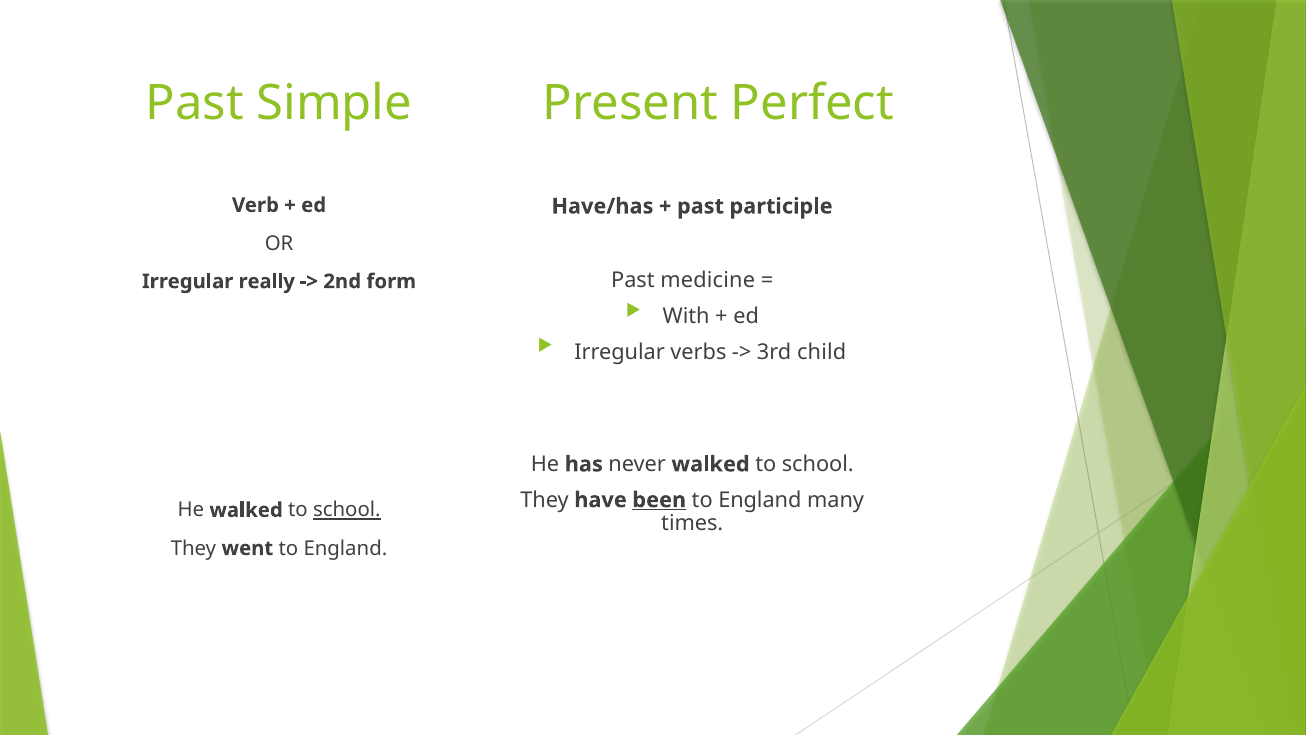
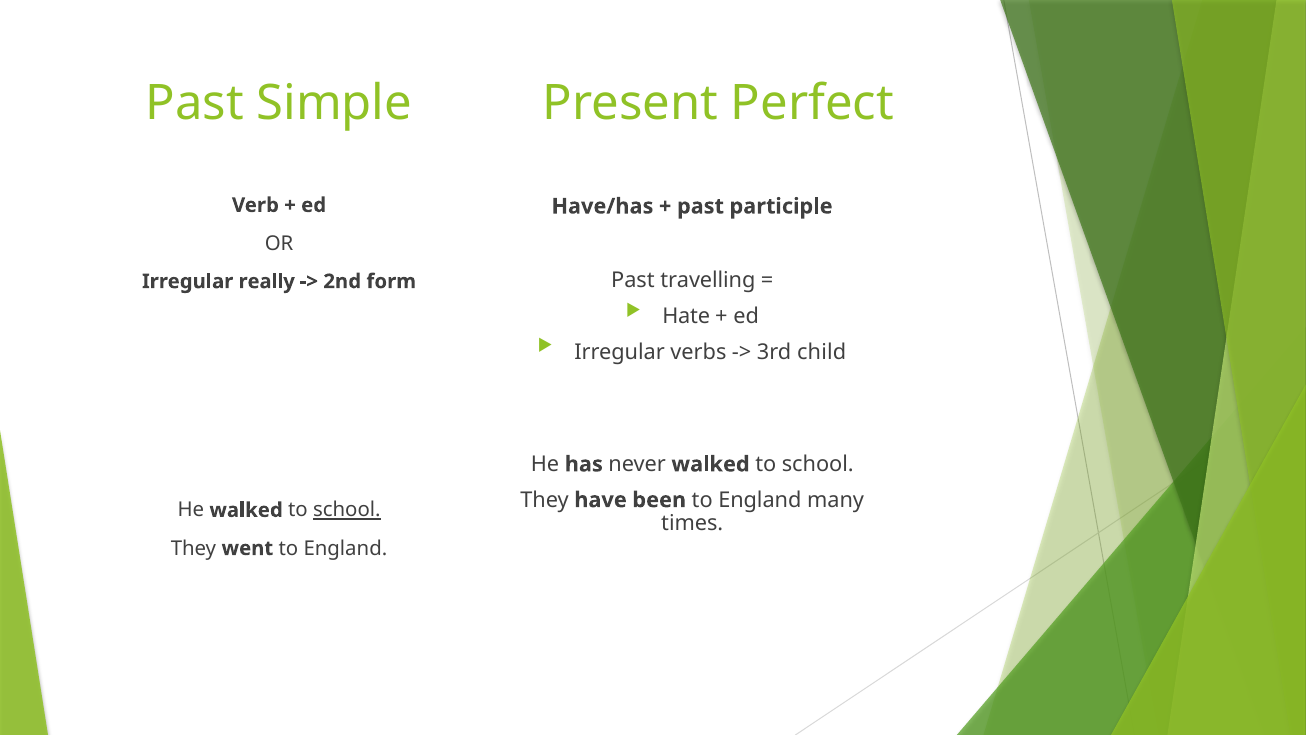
medicine: medicine -> travelling
With: With -> Hate
been underline: present -> none
